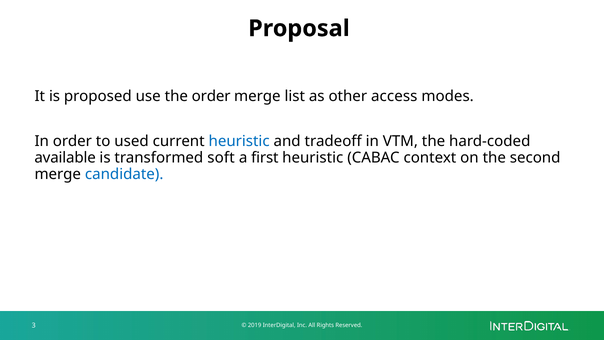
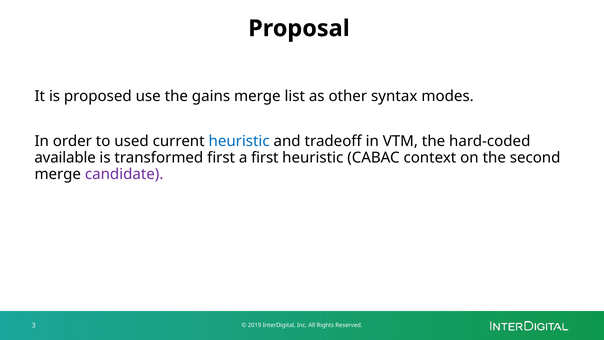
the order: order -> gains
access: access -> syntax
transformed soft: soft -> first
candidate colour: blue -> purple
